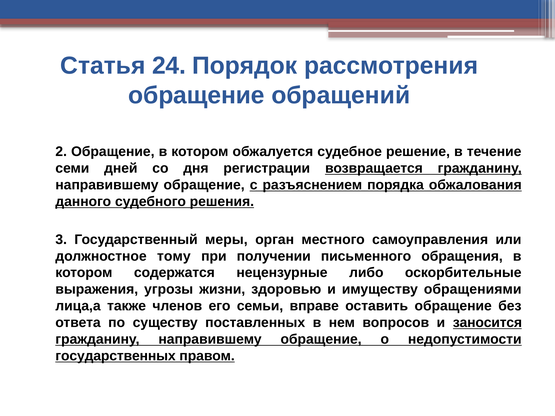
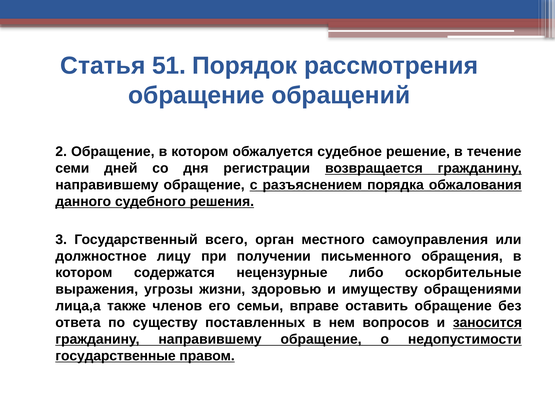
24: 24 -> 51
меры: меры -> всего
тому: тому -> лицу
государственных: государственных -> государственные
